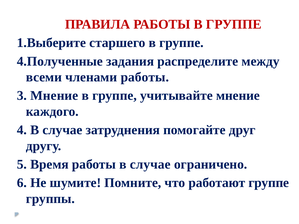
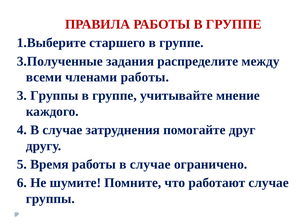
4.Полученные: 4.Полученные -> 3.Полученные
3 Мнение: Мнение -> Группы
работают группе: группе -> случае
